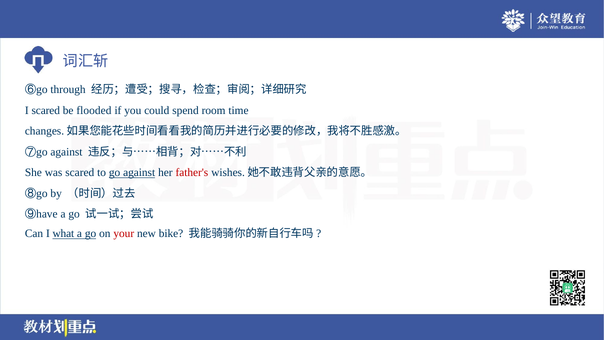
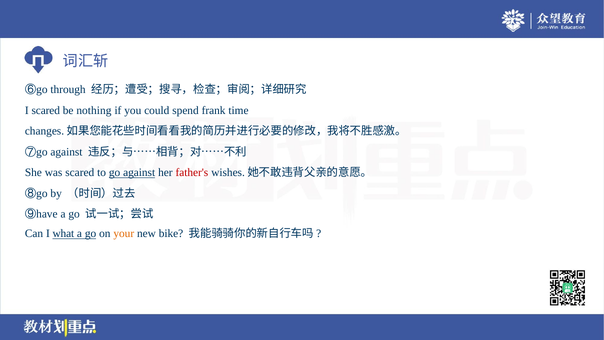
flooded: flooded -> nothing
room: room -> frank
your colour: red -> orange
